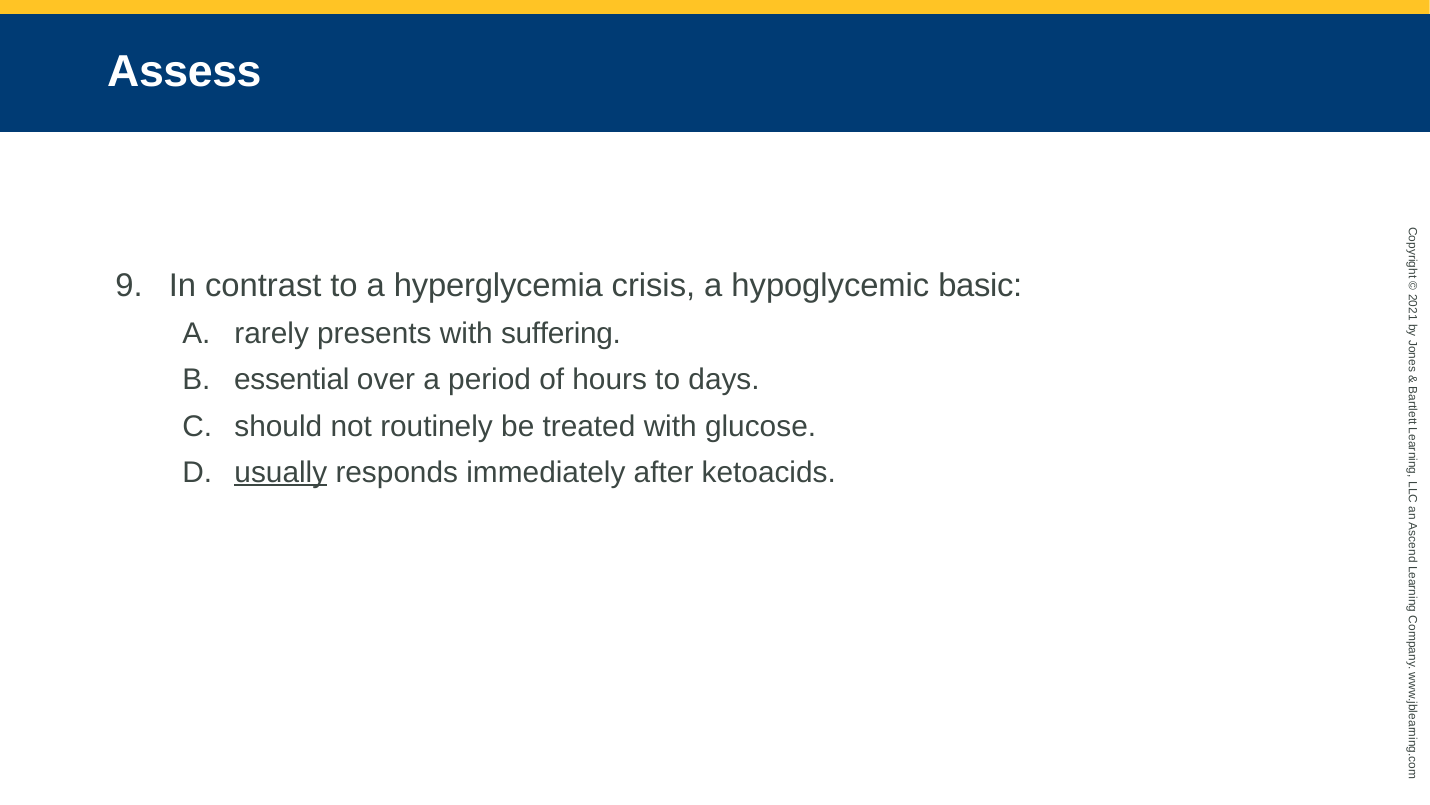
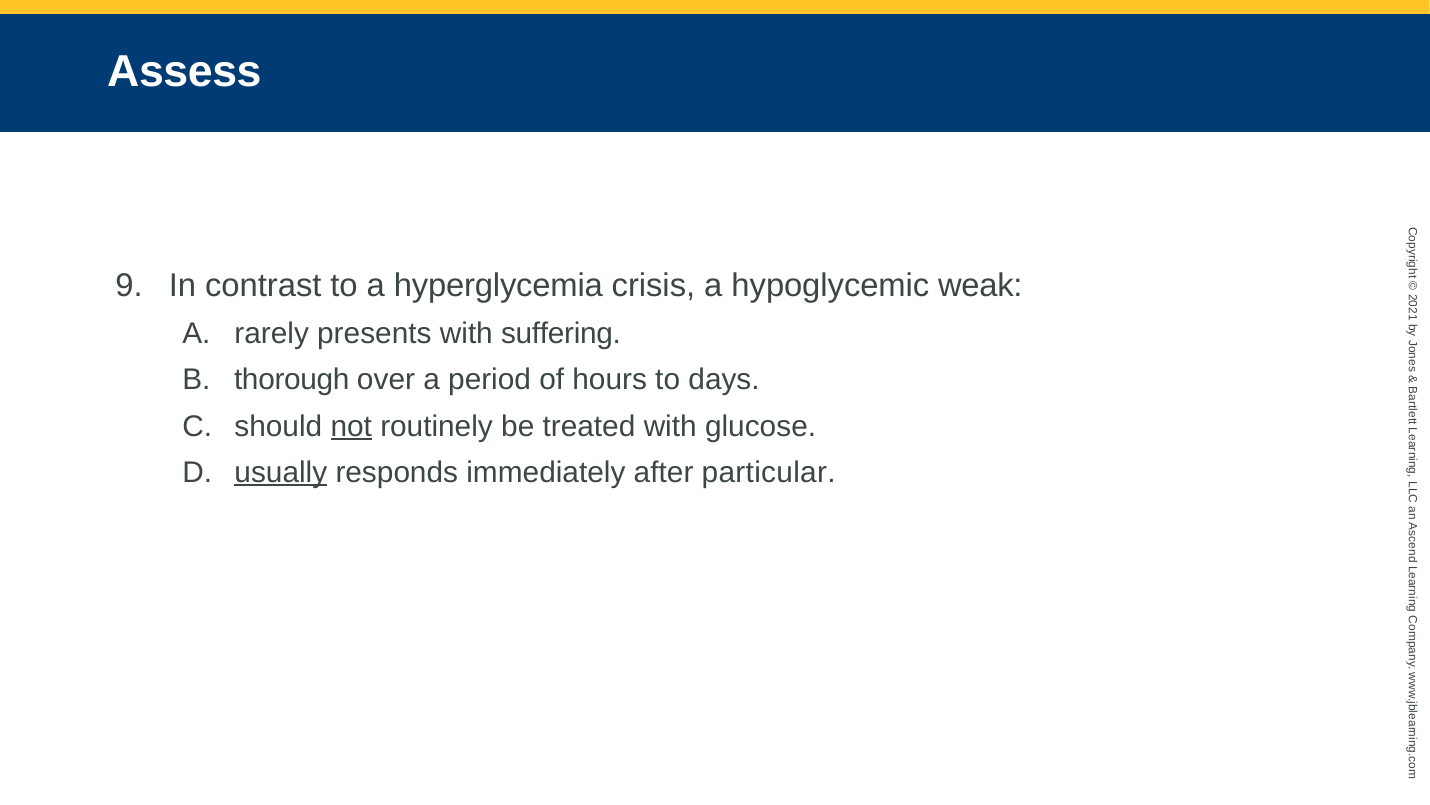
basic: basic -> weak
essential: essential -> thorough
not underline: none -> present
ketoacids: ketoacids -> particular
